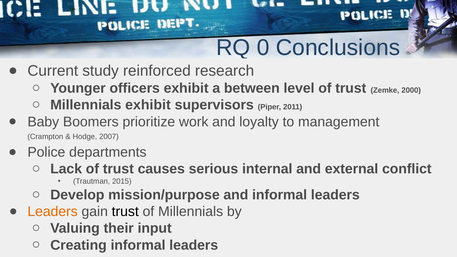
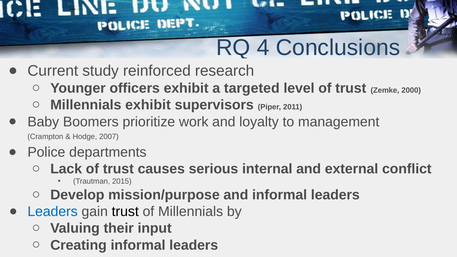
0: 0 -> 4
between: between -> targeted
Leaders at (53, 212) colour: orange -> blue
